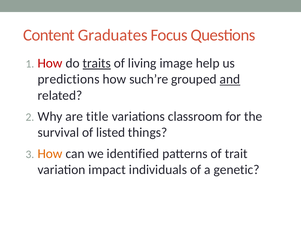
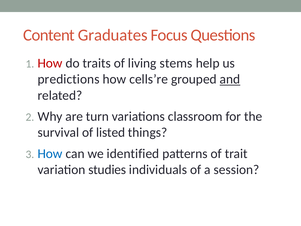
traits underline: present -> none
image: image -> stems
such’re: such’re -> cells’re
title: title -> turn
How at (50, 153) colour: orange -> blue
impact: impact -> studies
genetic: genetic -> session
